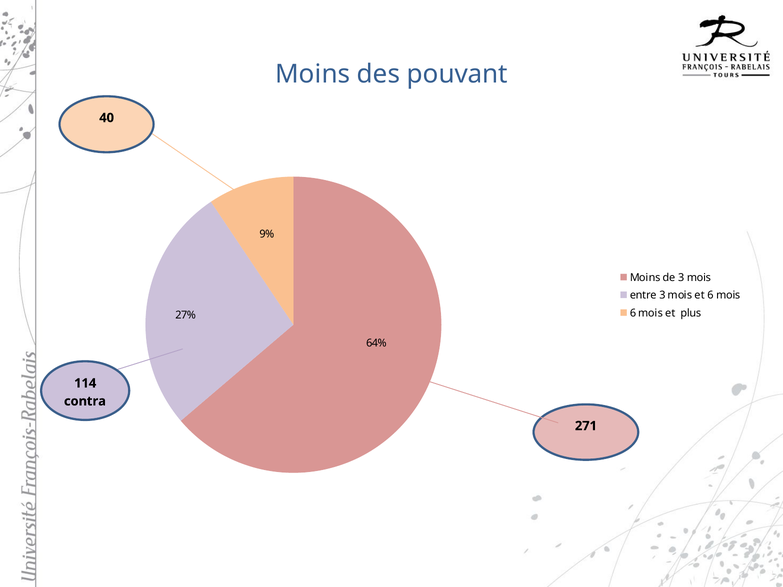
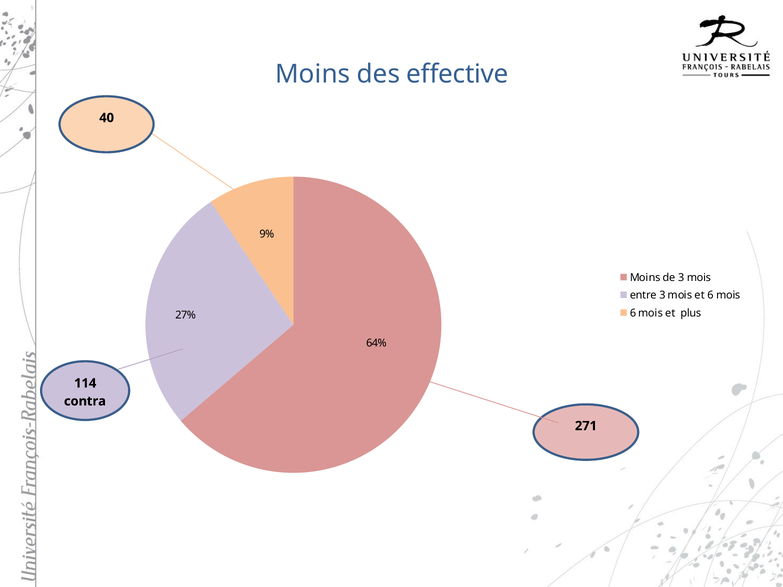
pouvant: pouvant -> effective
